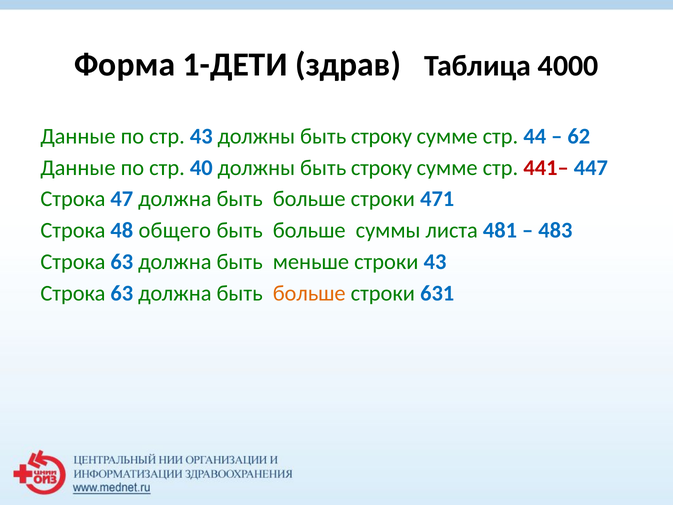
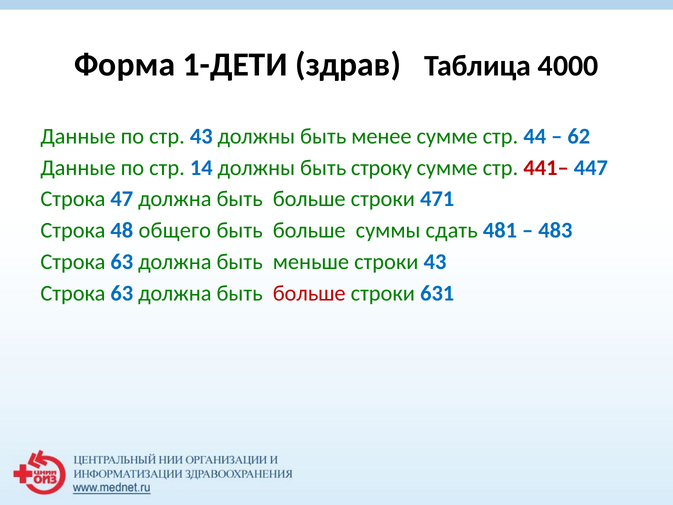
43 должны быть строку: строку -> менее
40: 40 -> 14
листа: листа -> сдать
больше at (309, 293) colour: orange -> red
